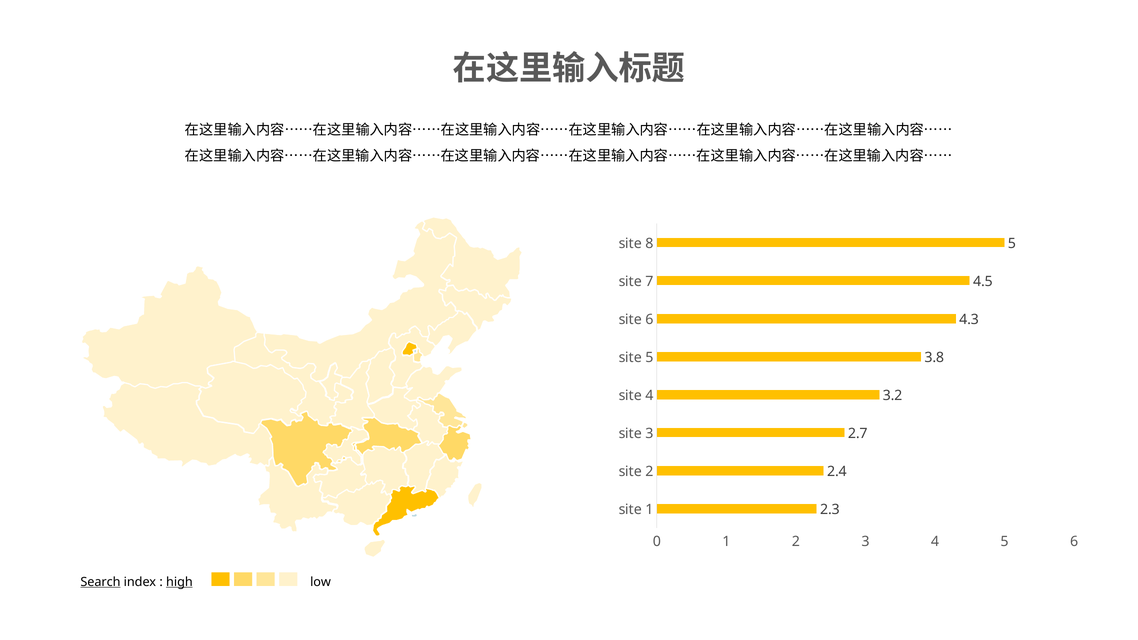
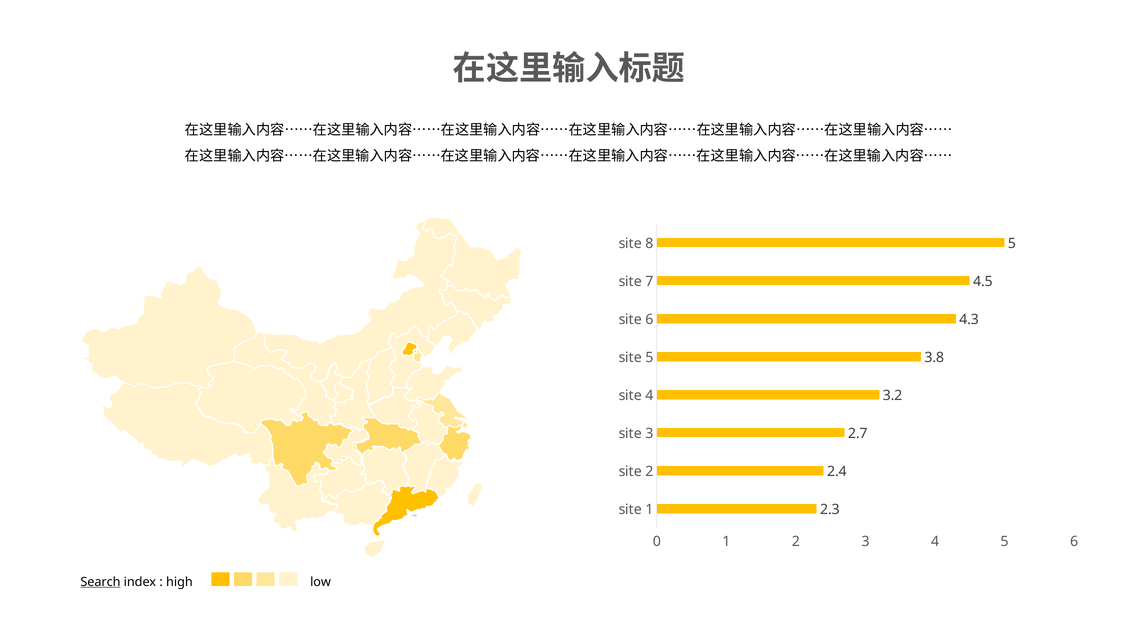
high underline: present -> none
